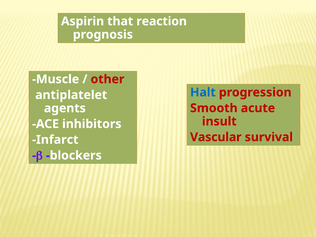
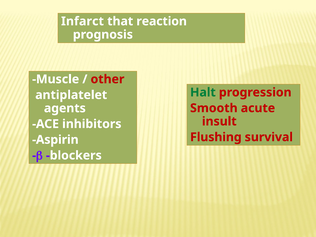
Aspirin: Aspirin -> Infarct
Halt colour: blue -> green
Vascular: Vascular -> Flushing
Infarct: Infarct -> Aspirin
